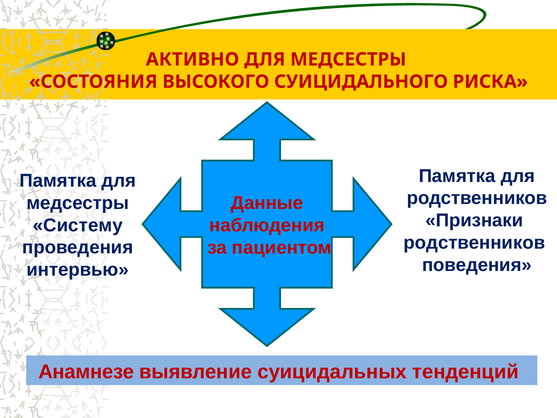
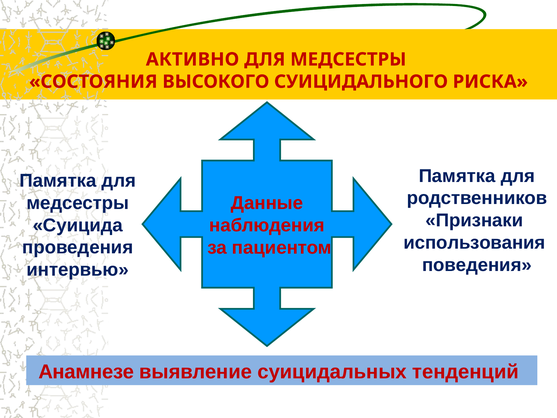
Систему: Систему -> Суицида
родственников at (474, 243): родственников -> использования
